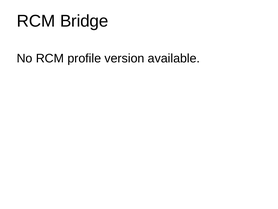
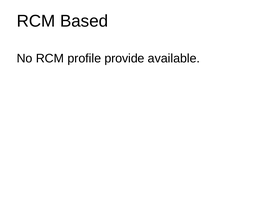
Bridge: Bridge -> Based
version: version -> provide
